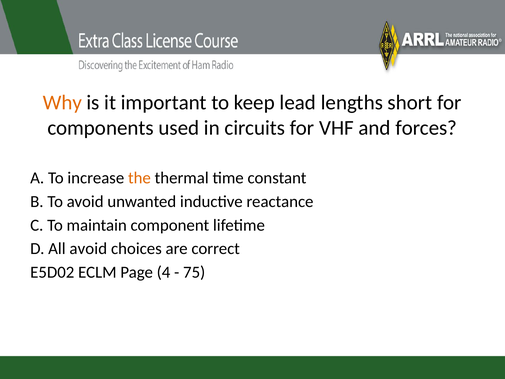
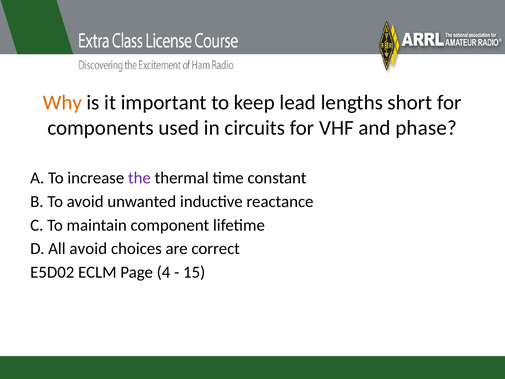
forces: forces -> phase
the colour: orange -> purple
75: 75 -> 15
